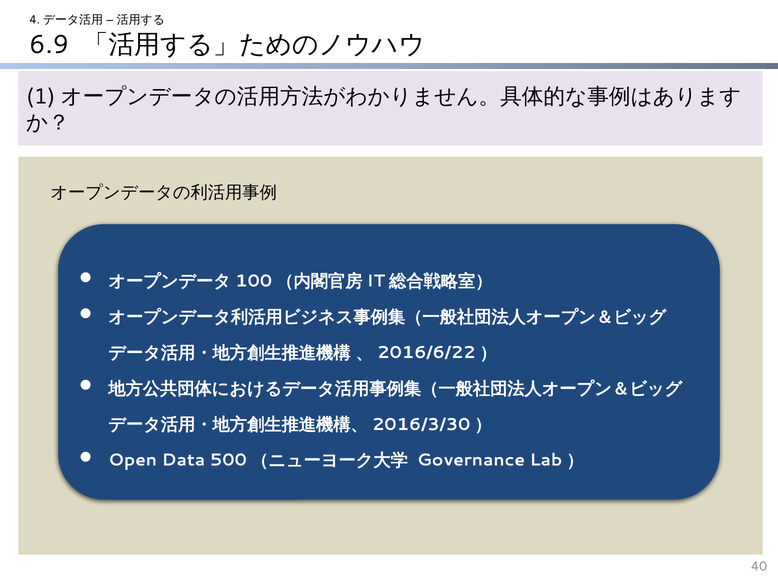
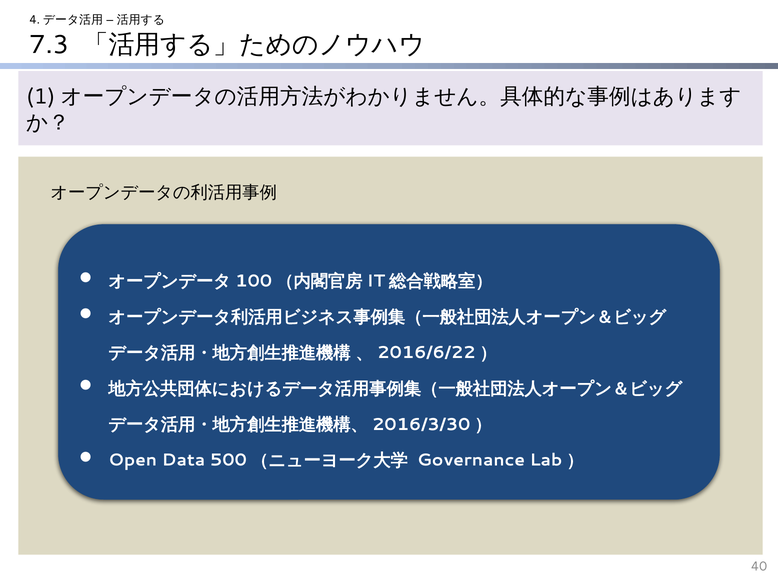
6.9: 6.9 -> 7.3
